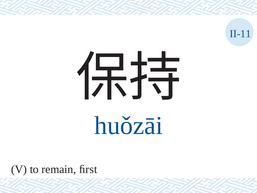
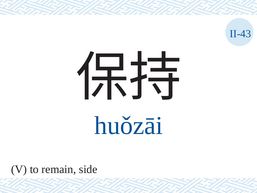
II-11: II-11 -> II-43
ﬁrst: ﬁrst -> side
